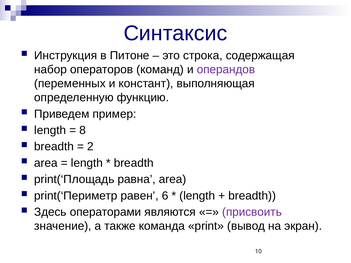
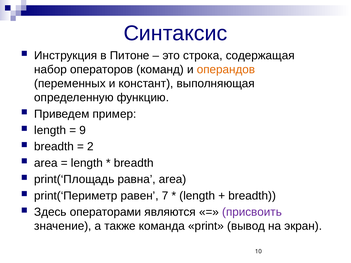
операндов colour: purple -> orange
8: 8 -> 9
6: 6 -> 7
